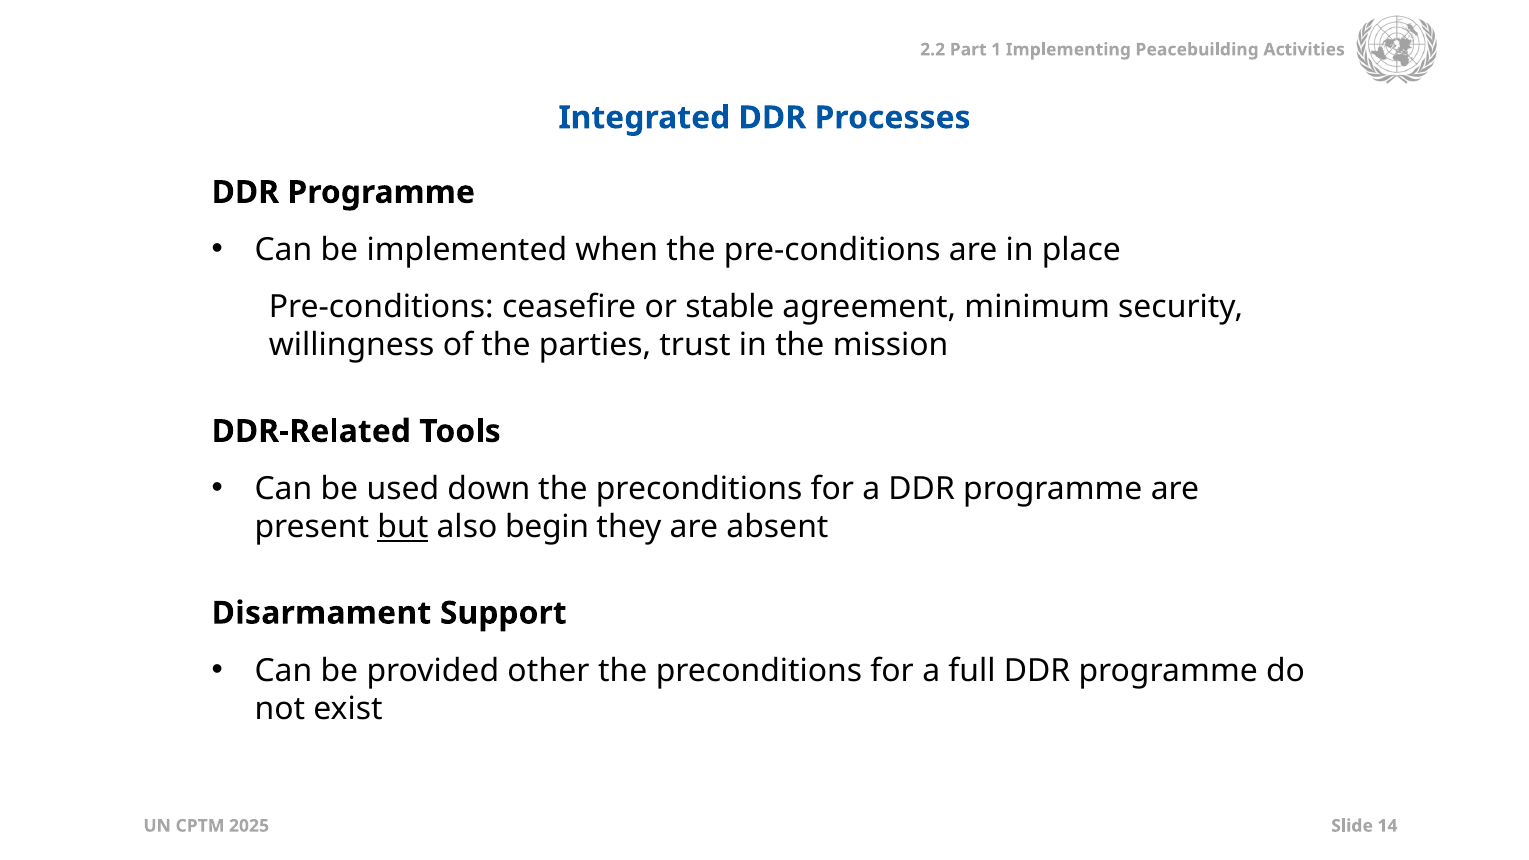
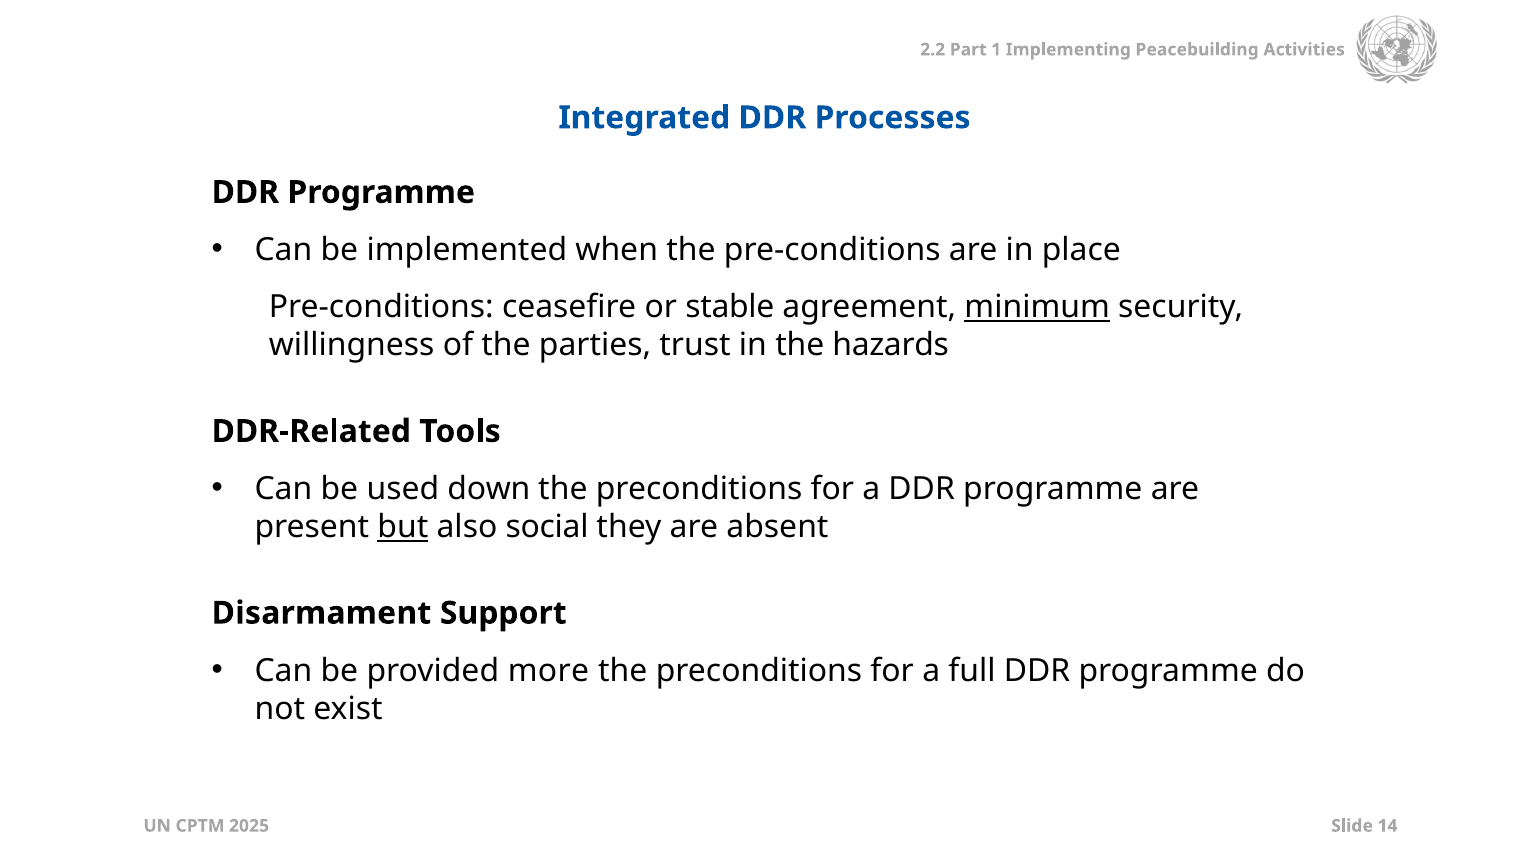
minimum underline: none -> present
mission: mission -> hazards
begin: begin -> social
other: other -> more
